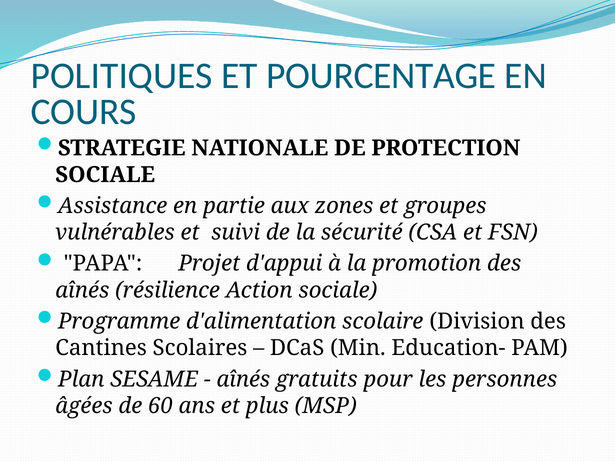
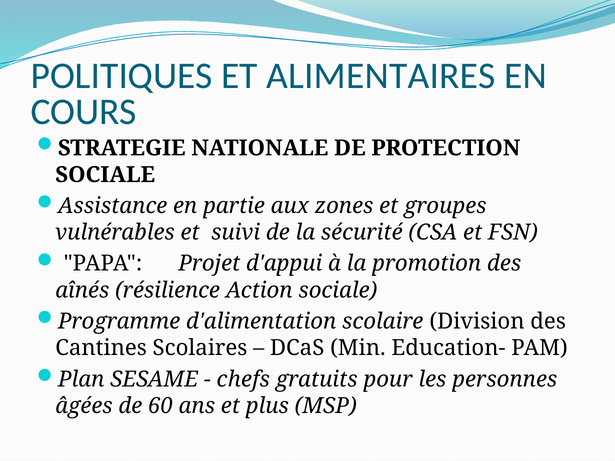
POURCENTAGE: POURCENTAGE -> ALIMENTAIRES
aînés at (243, 379): aînés -> chefs
